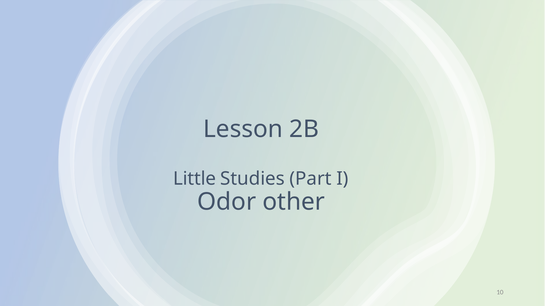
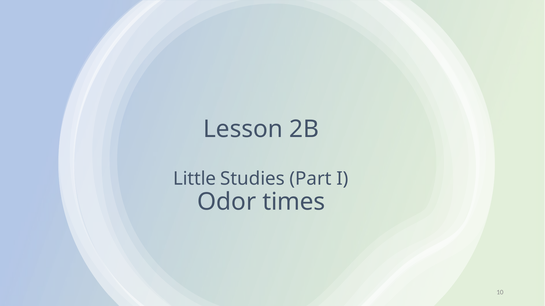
other: other -> times
